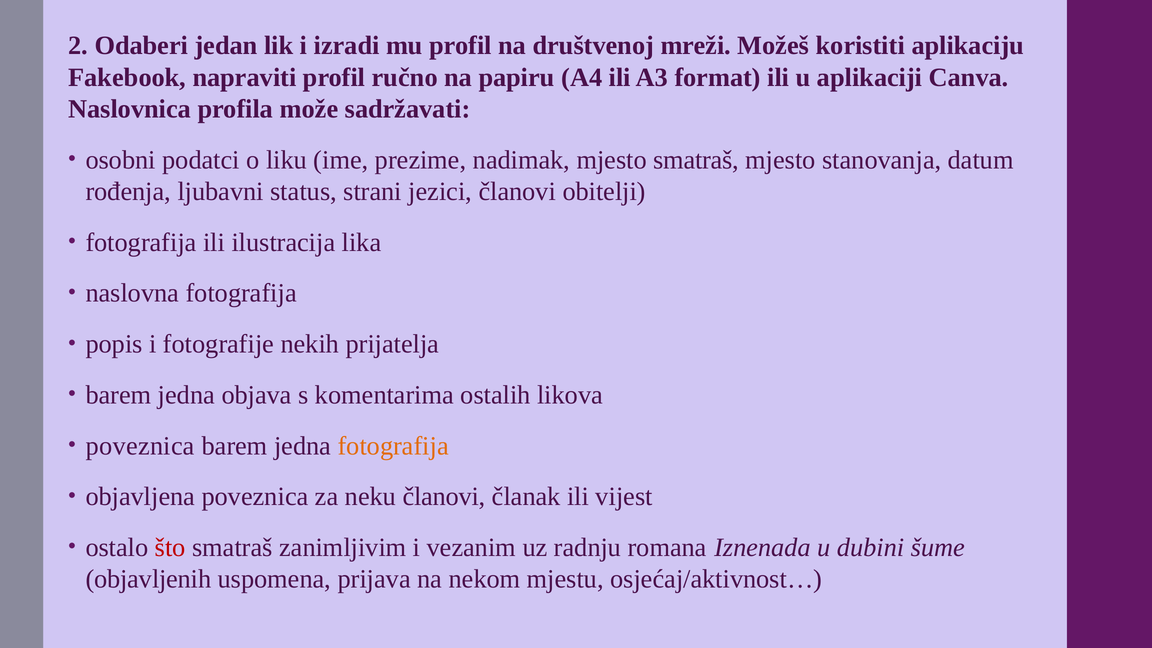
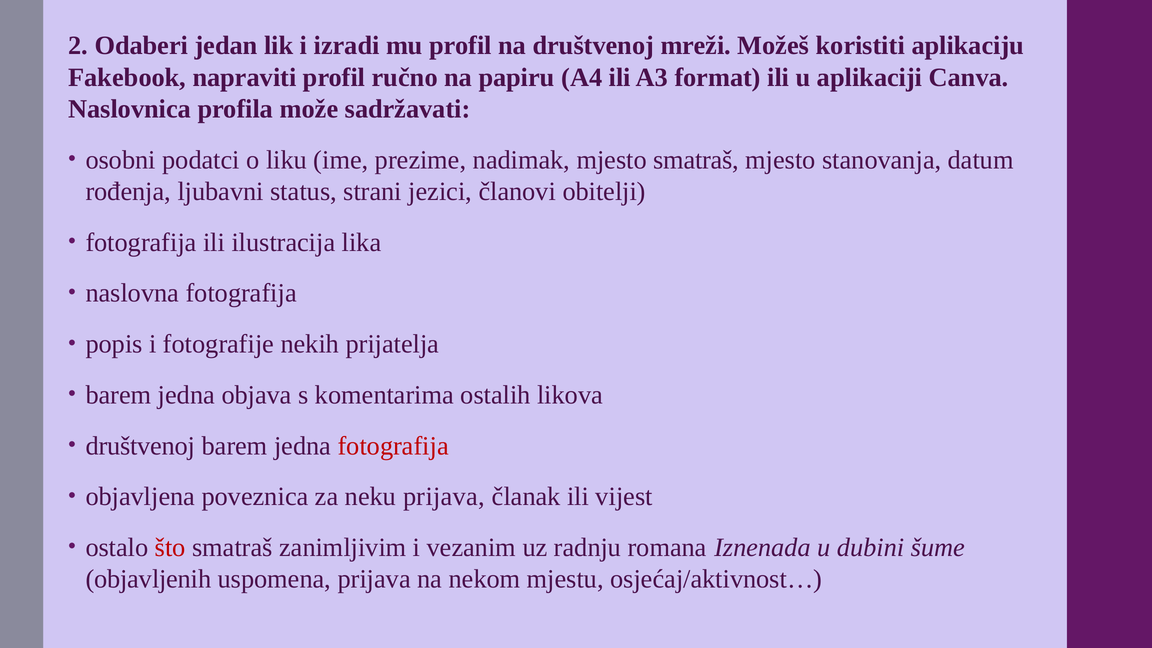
poveznica at (140, 446): poveznica -> društvenoj
fotografija at (393, 446) colour: orange -> red
neku članovi: članovi -> prijava
